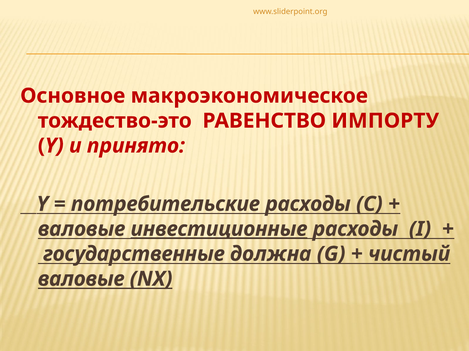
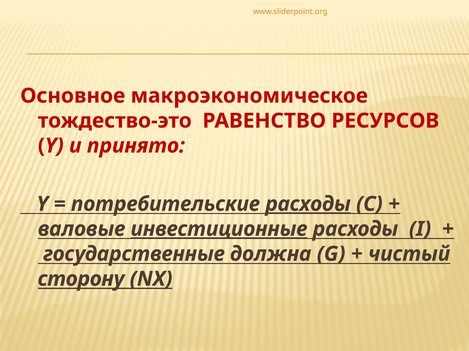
ИМПОРТУ: ИМПОРТУ -> РЕСУРСОВ
расходы at (308, 204) underline: none -> present
валовые at (81, 279): валовые -> сторону
